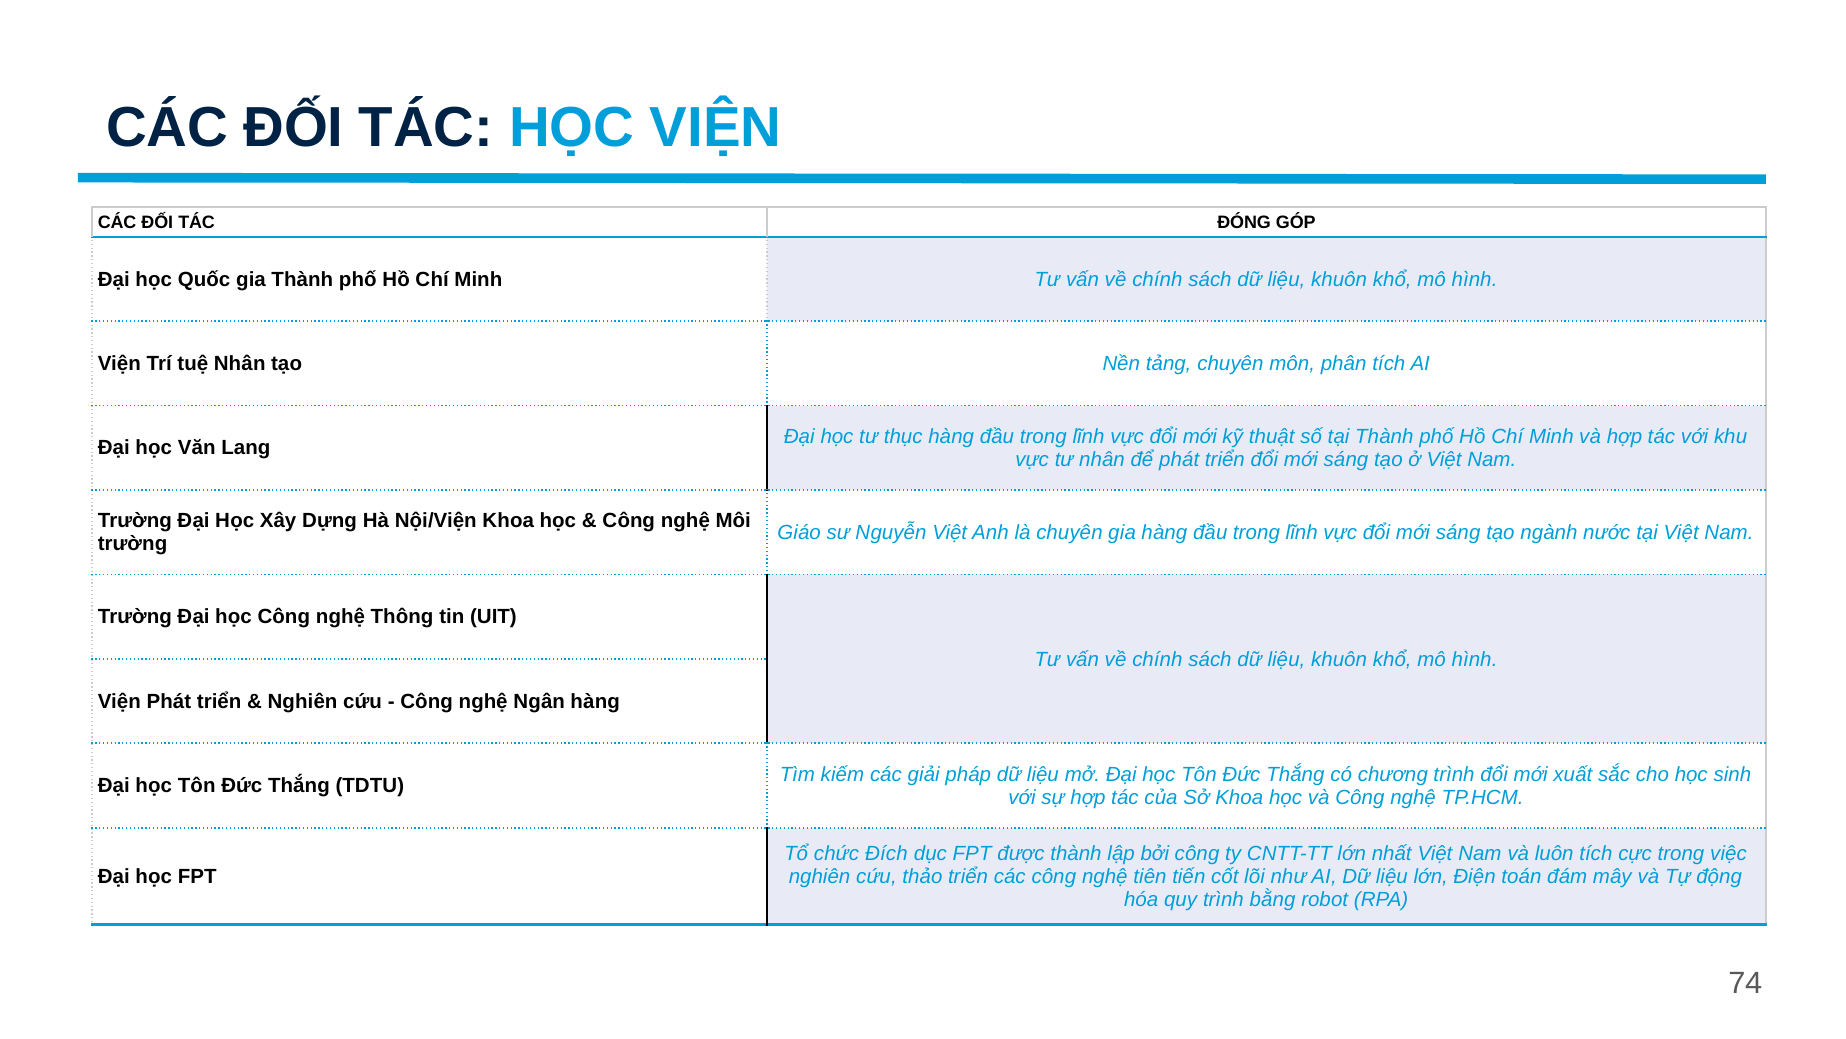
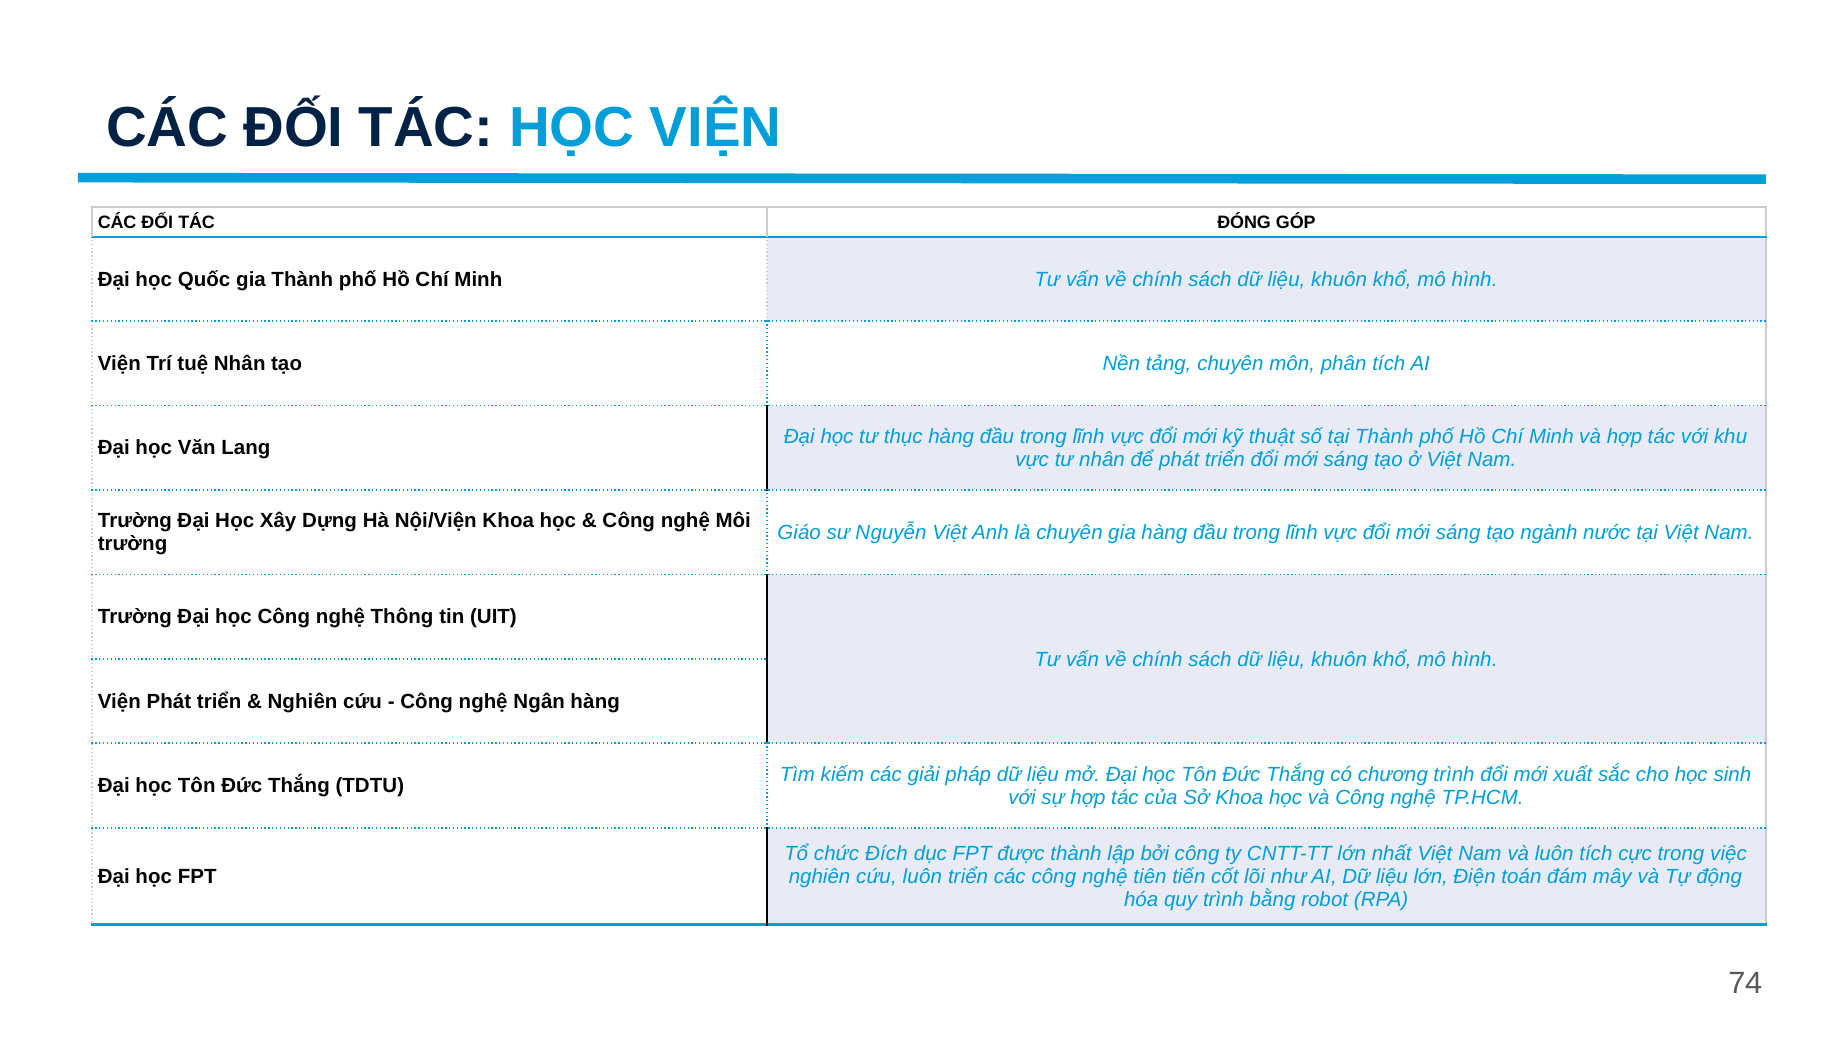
cứu thảo: thảo -> luôn
